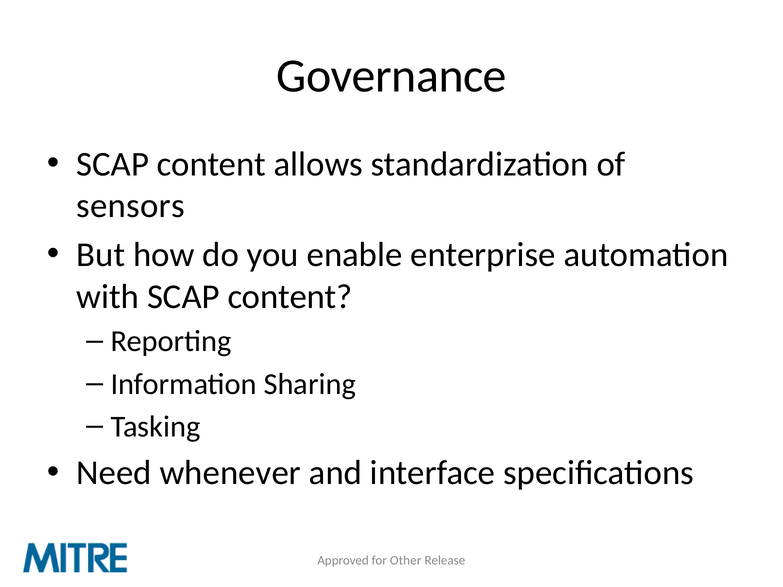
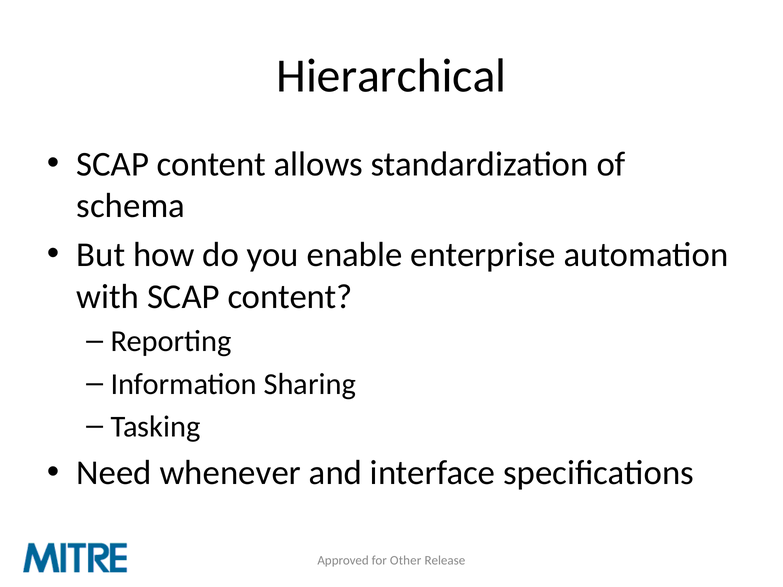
Governance: Governance -> Hierarchical
sensors: sensors -> schema
